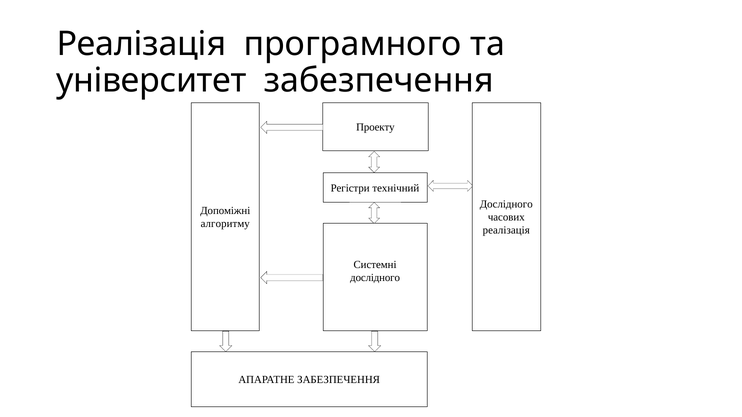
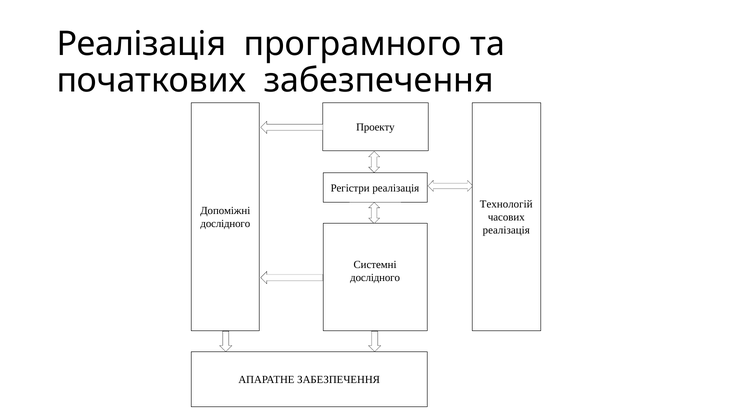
університет: університет -> початкових
Регістри технічний: технічний -> реалізація
Дослідного at (506, 204): Дослідного -> Технологій
алгоритму at (225, 224): алгоритму -> дослідного
